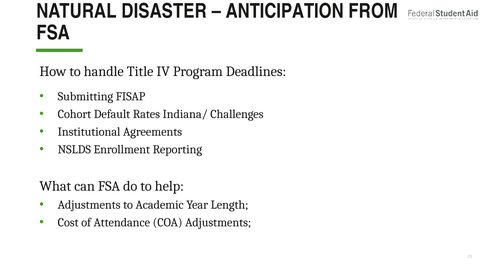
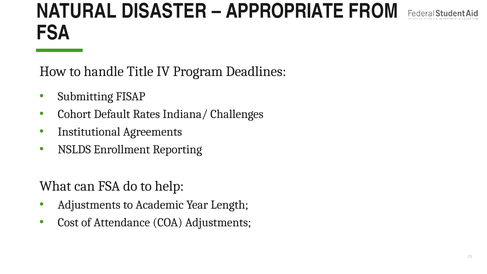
ANTICIPATION: ANTICIPATION -> APPROPRIATE
